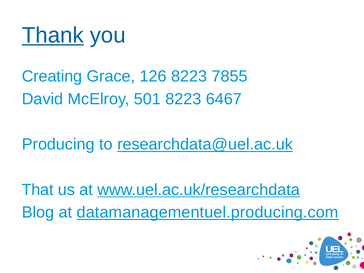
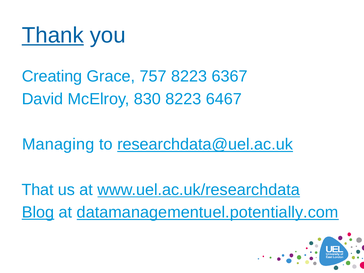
126: 126 -> 757
7855: 7855 -> 6367
501: 501 -> 830
Producing: Producing -> Managing
Blog underline: none -> present
datamanagementuel.producing.com: datamanagementuel.producing.com -> datamanagementuel.potentially.com
